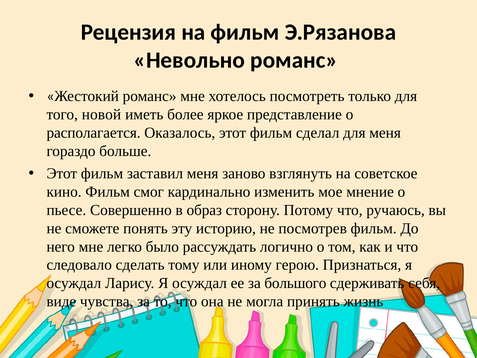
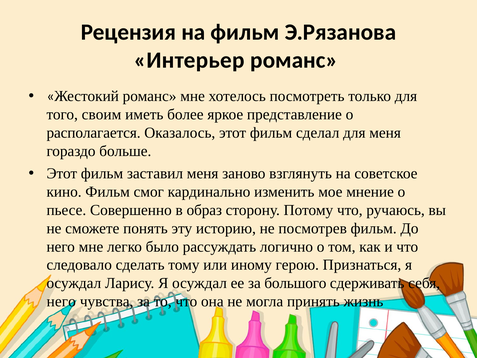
Невольно: Невольно -> Интерьер
новой: новой -> своим
виде at (61, 301): виде -> него
